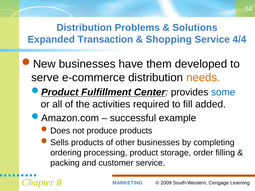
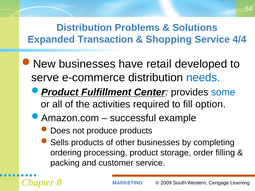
them: them -> retail
needs colour: orange -> blue
added: added -> option
